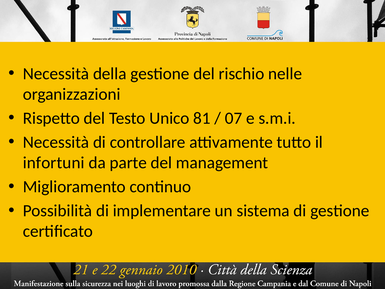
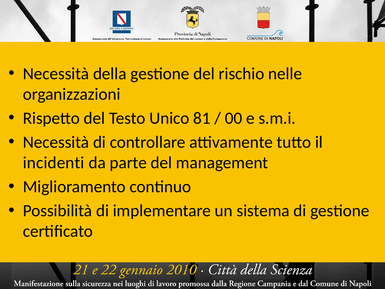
07: 07 -> 00
infortuni: infortuni -> incidenti
